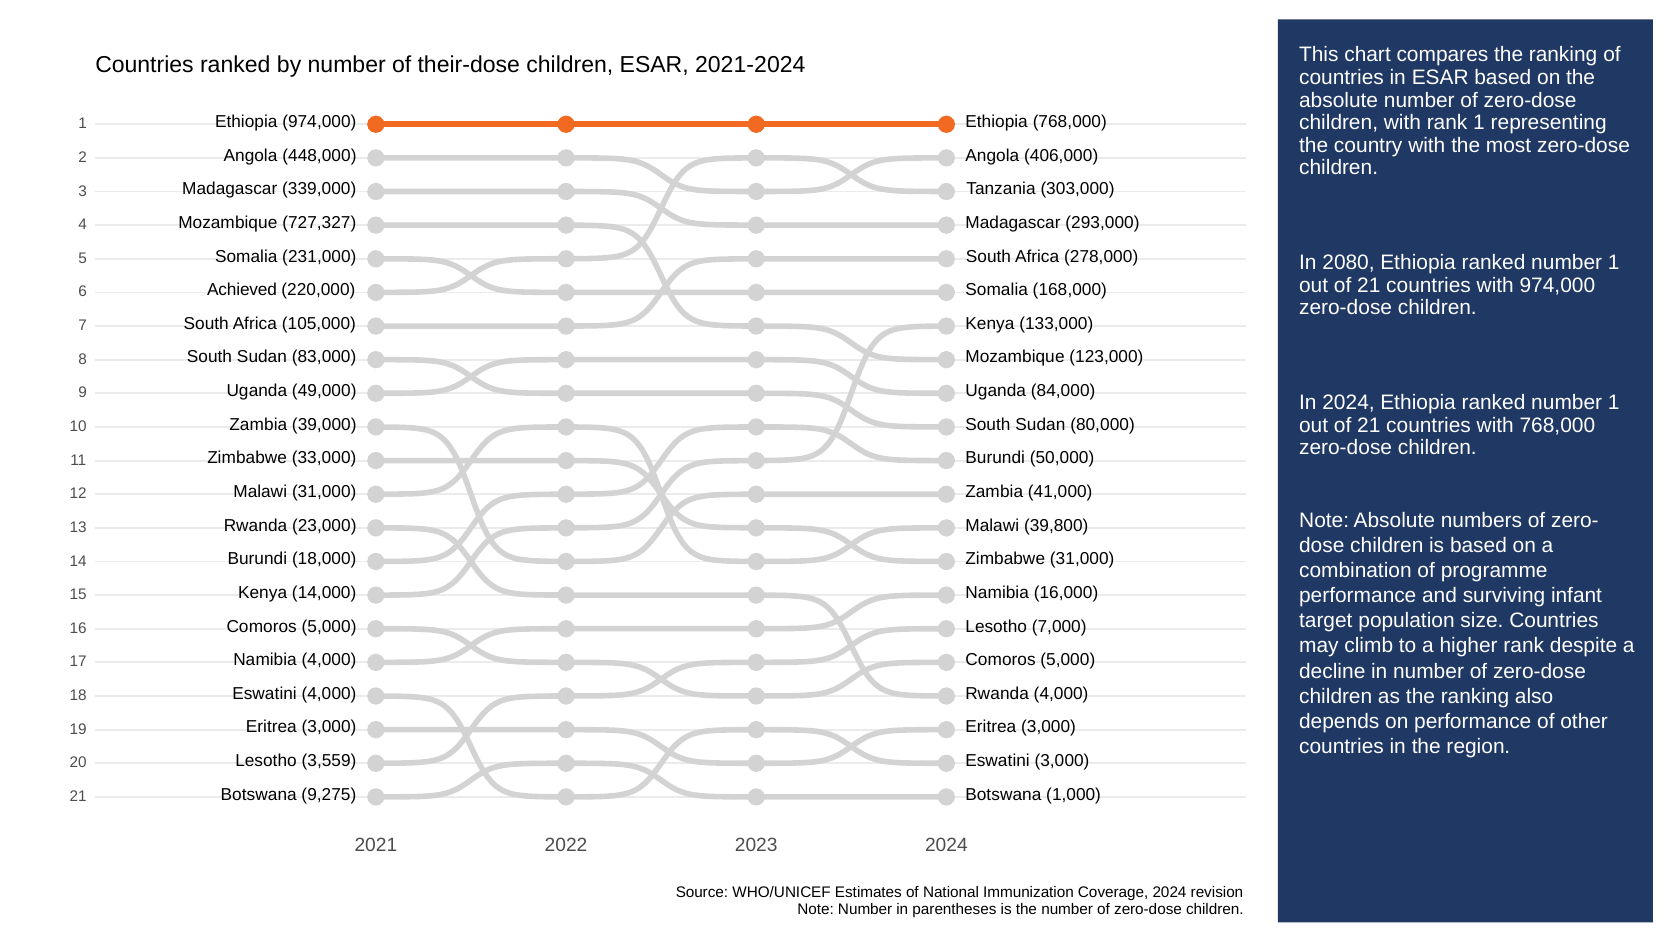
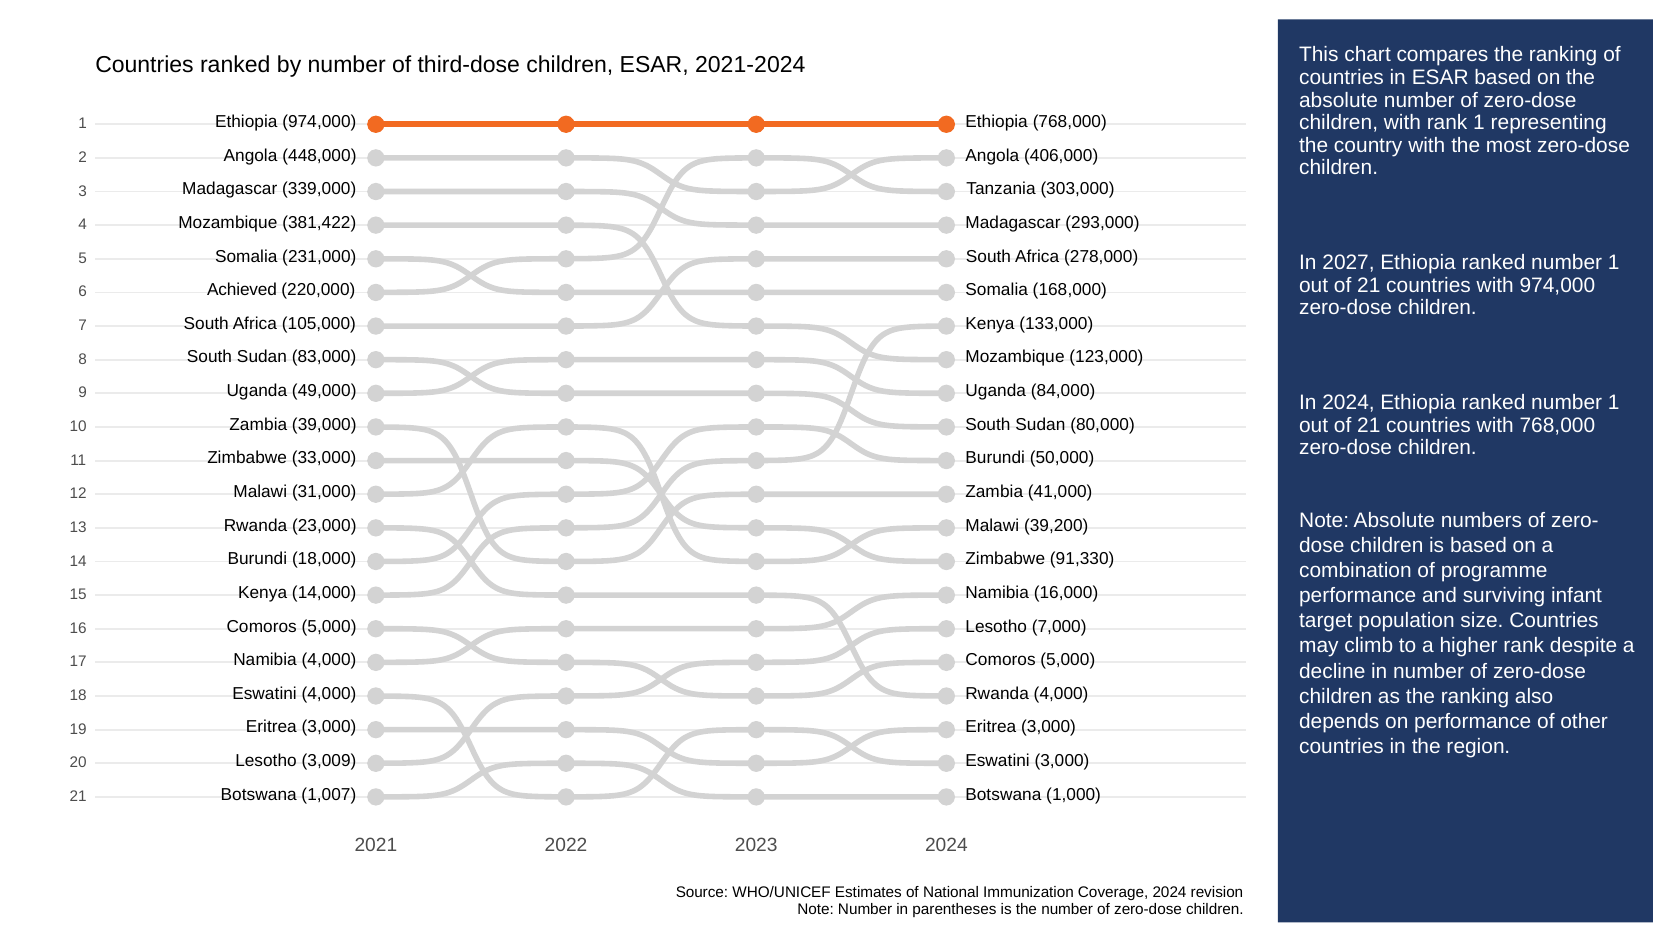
their-dose: their-dose -> third-dose
727,327: 727,327 -> 381,422
2080: 2080 -> 2027
39,800: 39,800 -> 39,200
Zimbabwe 31,000: 31,000 -> 91,330
3,559: 3,559 -> 3,009
9,275: 9,275 -> 1,007
